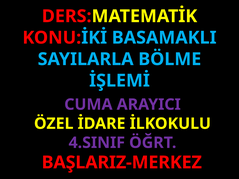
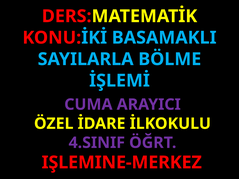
BAŞLARIZ-MERKEZ: BAŞLARIZ-MERKEZ -> IŞLEMINE-MERKEZ
